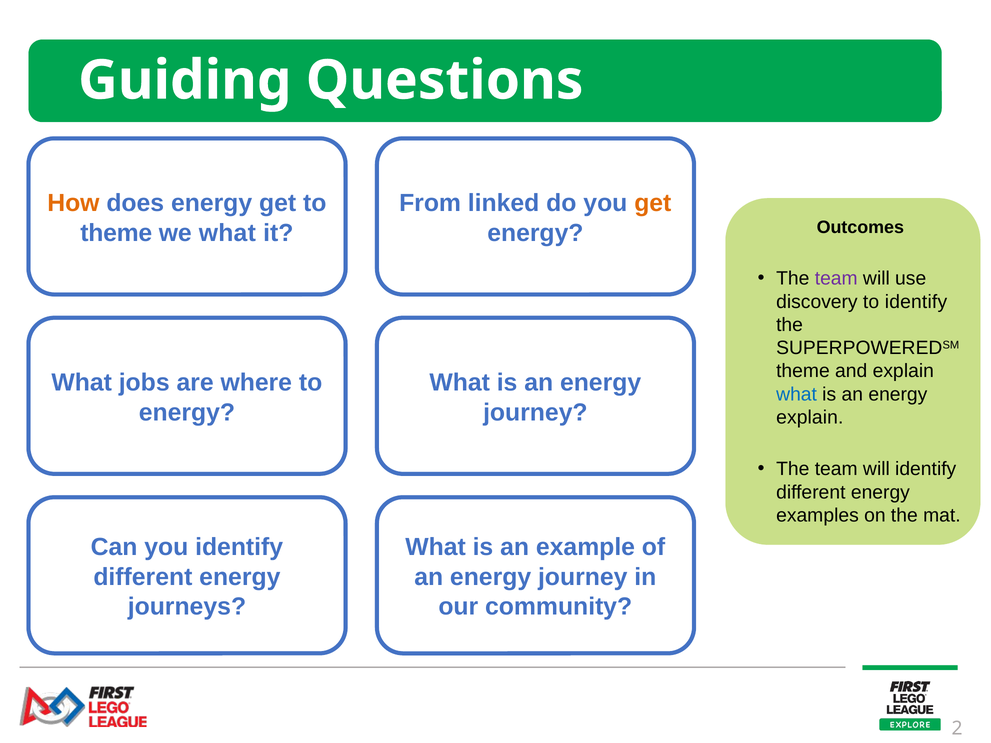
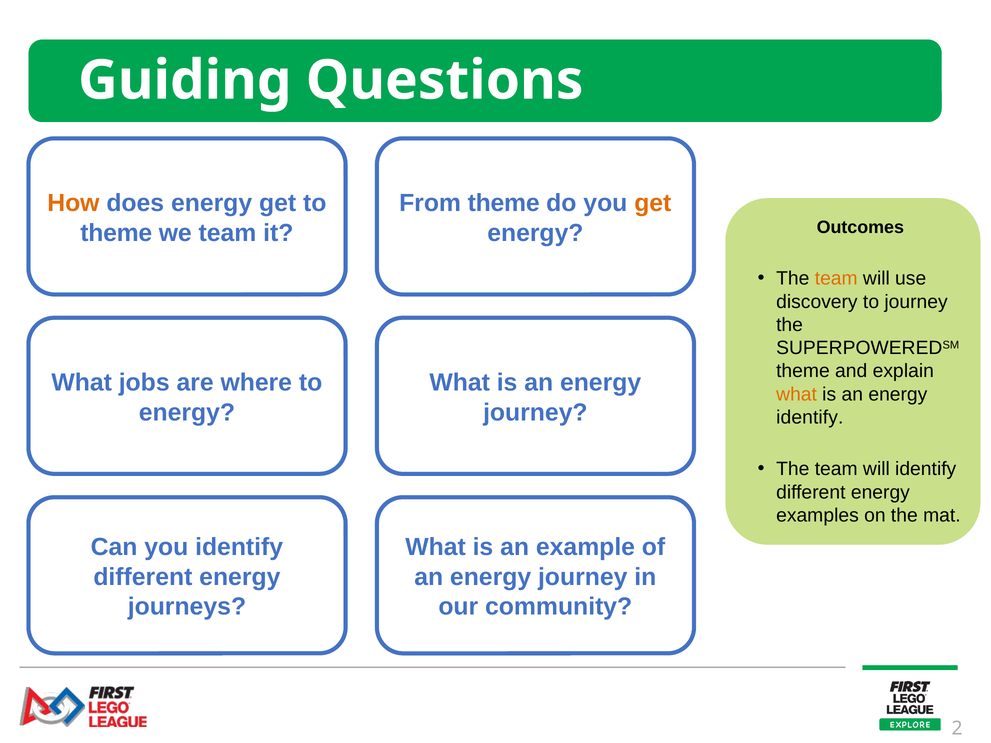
From linked: linked -> theme
we what: what -> team
team at (836, 279) colour: purple -> orange
to identify: identify -> journey
what at (797, 394) colour: blue -> orange
explain at (810, 417): explain -> identify
